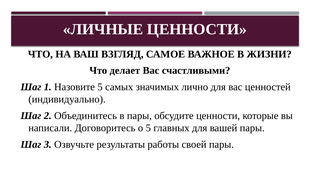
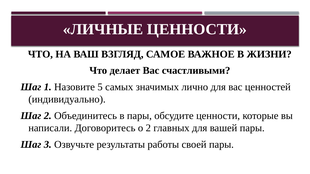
о 5: 5 -> 2
